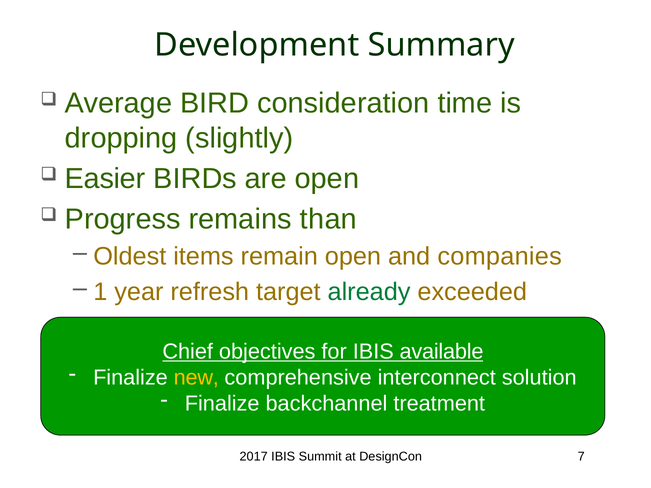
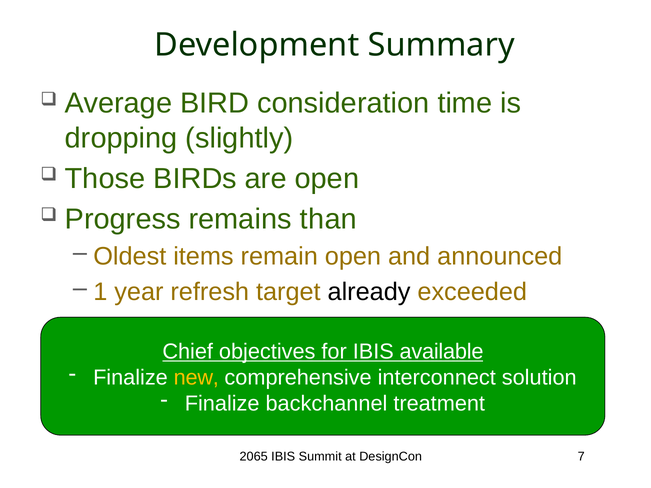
Easier: Easier -> Those
companies: companies -> announced
already colour: green -> black
2017: 2017 -> 2065
